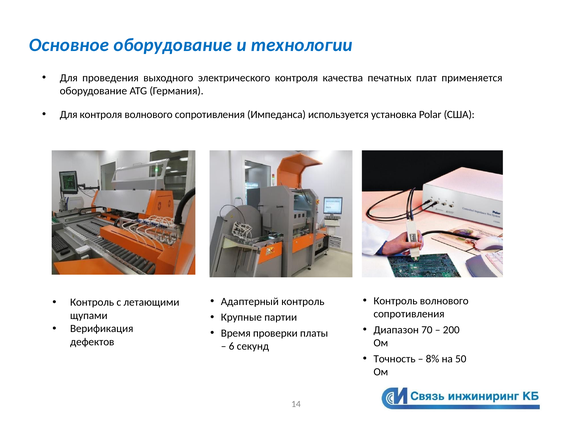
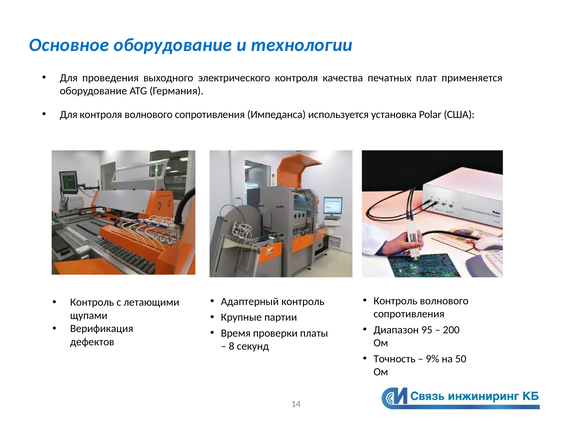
70: 70 -> 95
6: 6 -> 8
8%: 8% -> 9%
